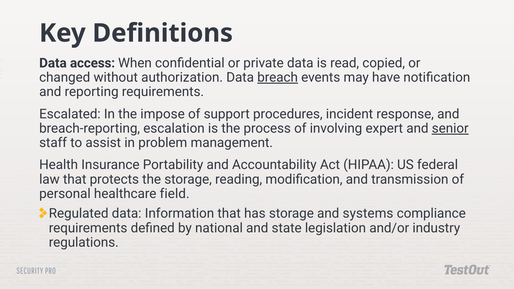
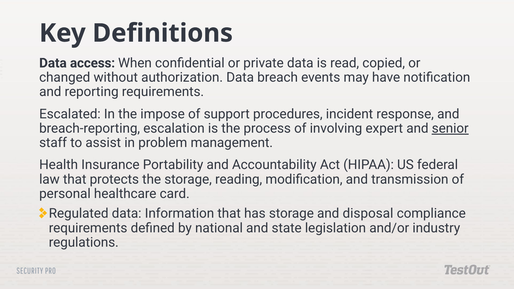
breach underline: present -> none
field: field -> card
systems: systems -> disposal
